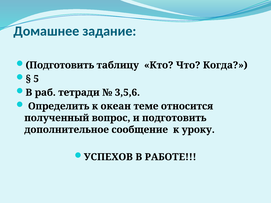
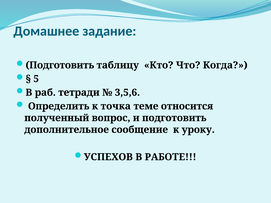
океан: океан -> точка
